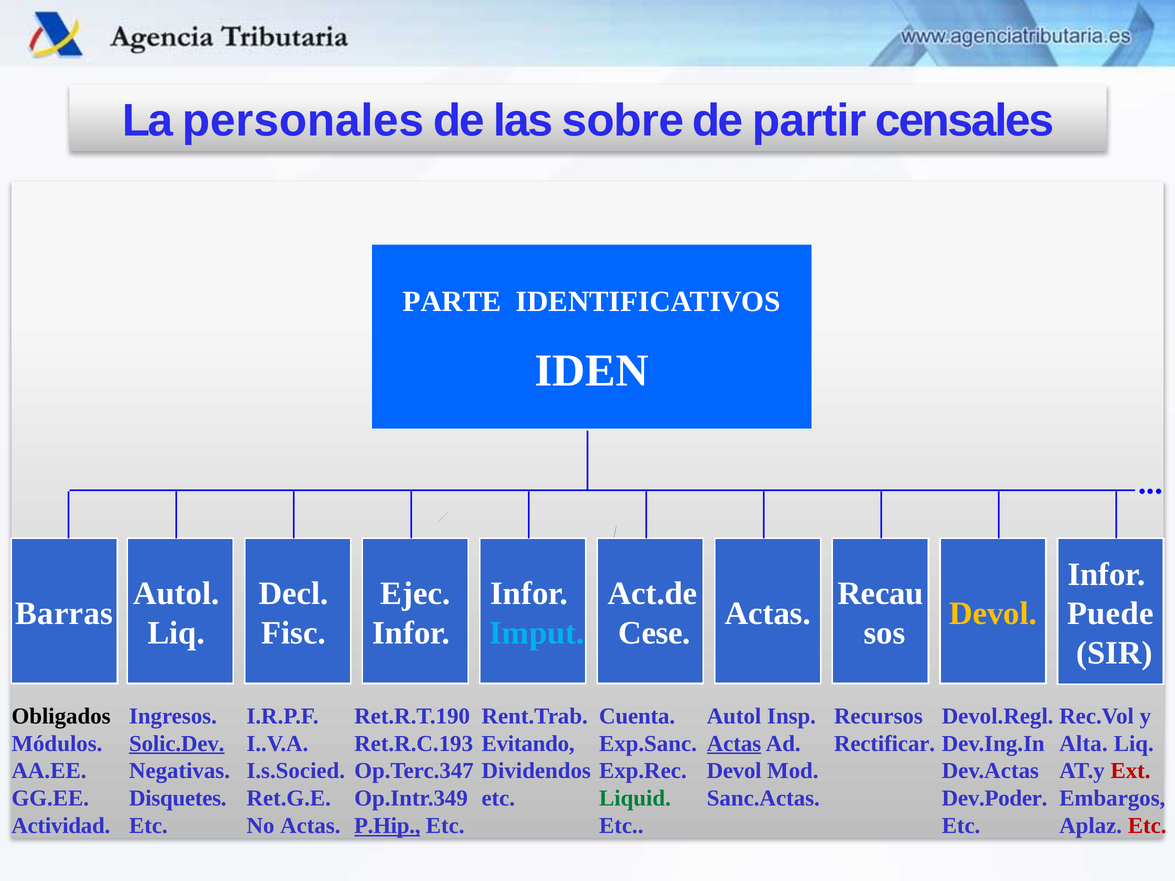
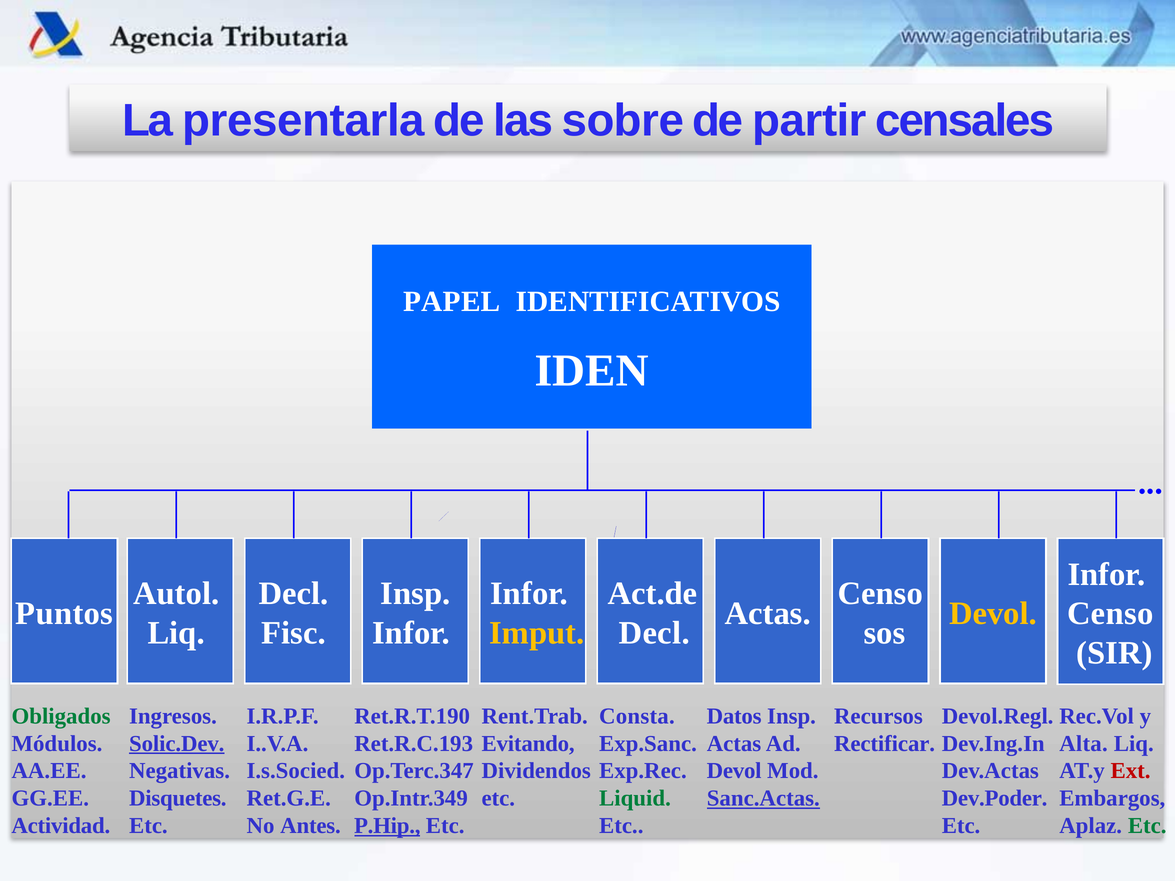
personales: personales -> presentarla
PARTE: PARTE -> PAPEL
Ejec at (415, 594): Ejec -> Insp
Recau at (881, 594): Recau -> Censo
Barras: Barras -> Puntos
Puede at (1110, 614): Puede -> Censo
Imput colour: light blue -> yellow
Cese at (655, 633): Cese -> Decl
Autol at (734, 716): Autol -> Datos
Obligados colour: black -> green
Cuenta: Cuenta -> Consta
Actas at (734, 744) underline: present -> none
Sanc.Actas underline: none -> present
No Actas: Actas -> Antes
Etc at (1147, 826) colour: red -> green
